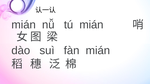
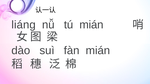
mián at (24, 25): mián -> liáng
